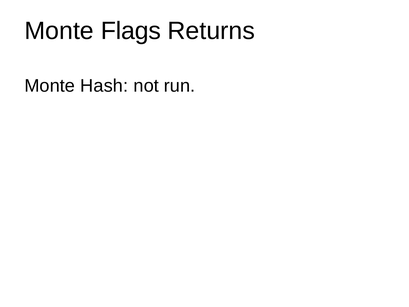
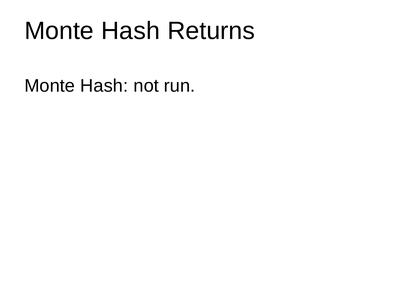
Flags at (131, 31): Flags -> Hash
